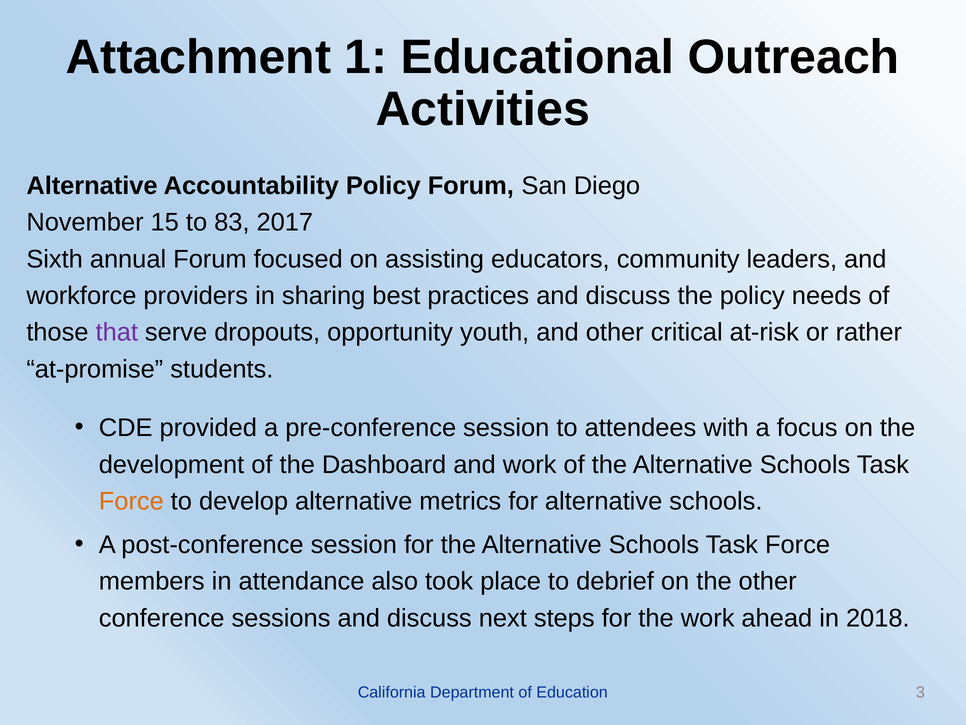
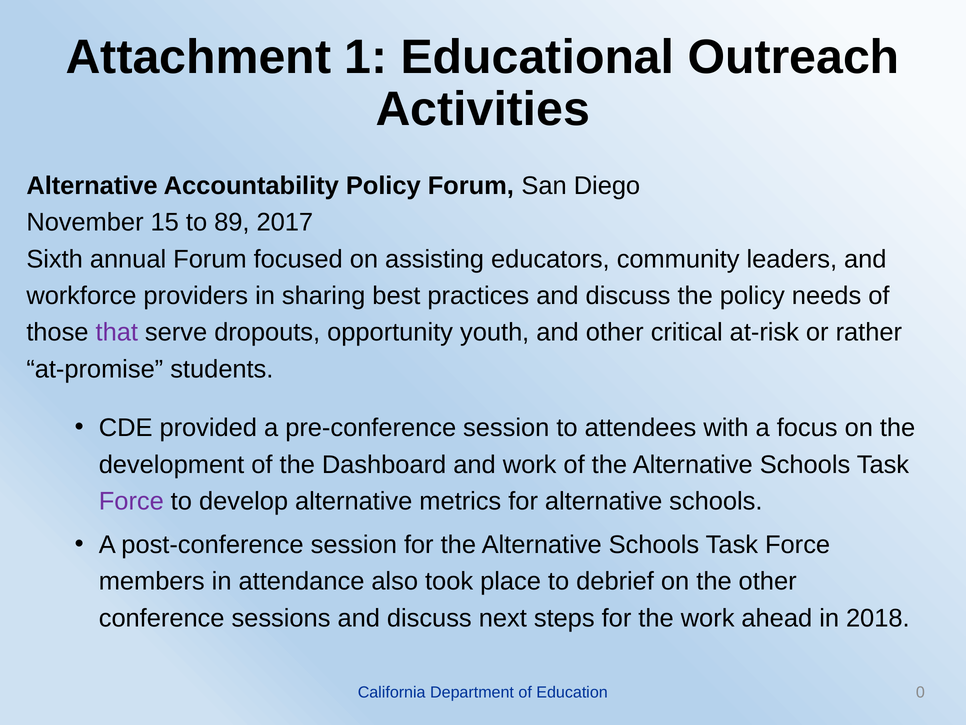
83: 83 -> 89
Force at (131, 501) colour: orange -> purple
3: 3 -> 0
